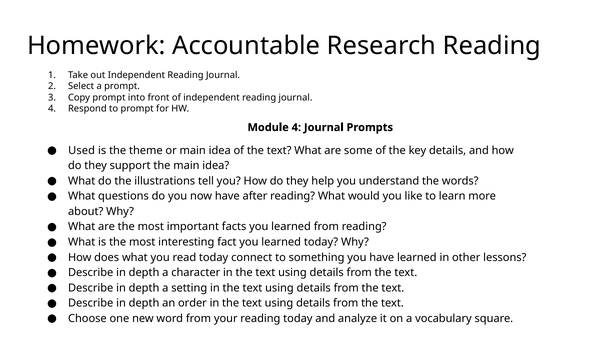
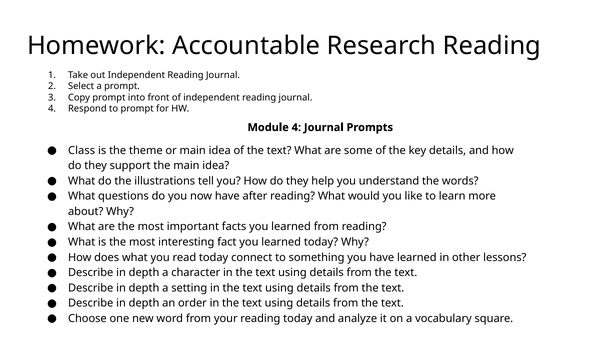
Used: Used -> Class
